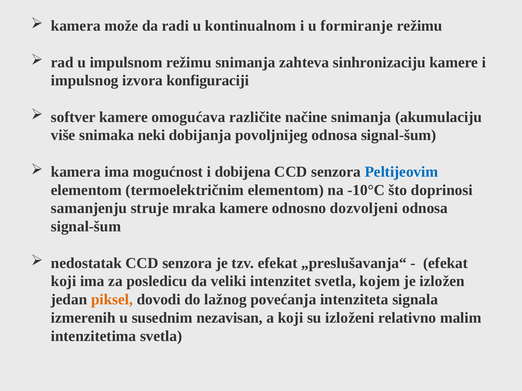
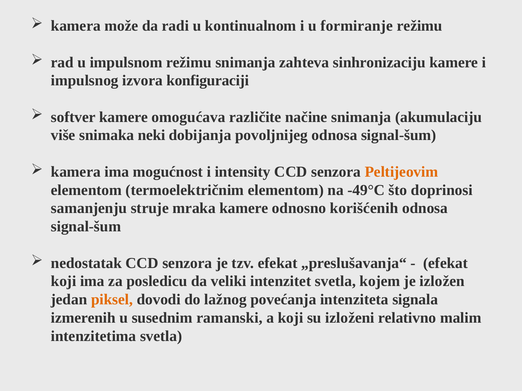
dobijena: dobijena -> intensity
Peltijeovim colour: blue -> orange
-10°C: -10°C -> -49°C
dozvoljeni: dozvoljeni -> korišćenih
nezavisan: nezavisan -> ramanski
